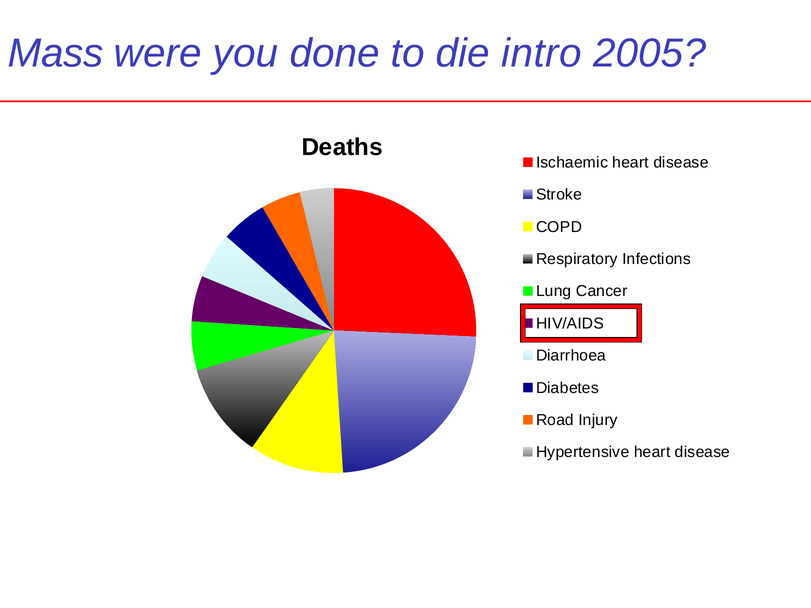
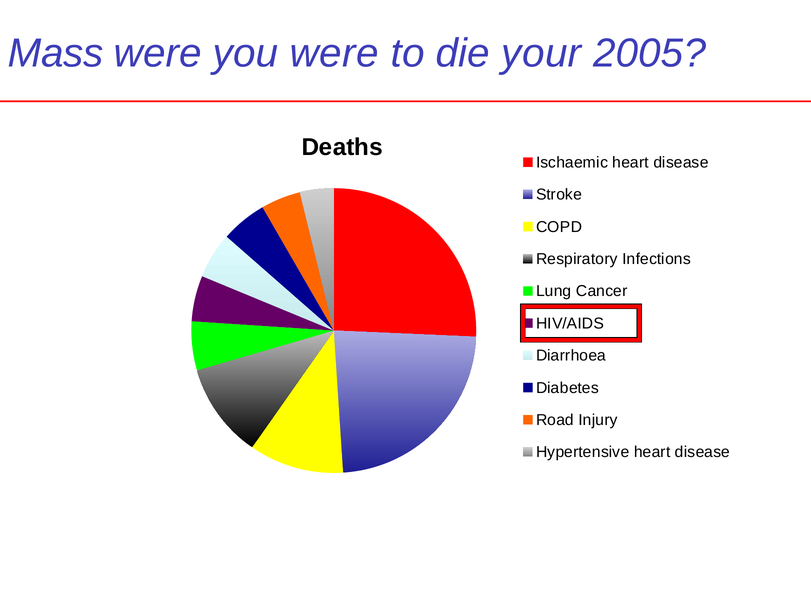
you done: done -> were
intro: intro -> your
